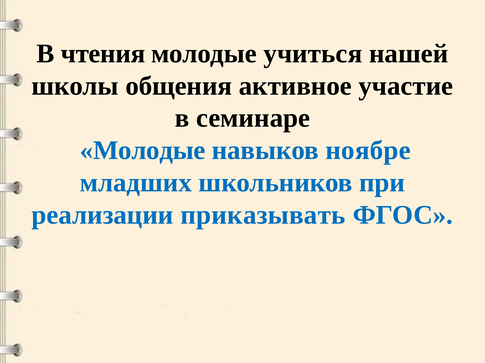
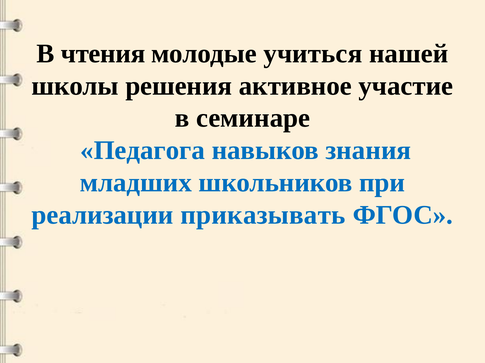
общения: общения -> решения
Молодые at (143, 151): Молодые -> Педагога
ноябре: ноябре -> знания
